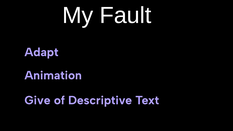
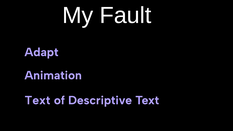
Give at (37, 100): Give -> Text
